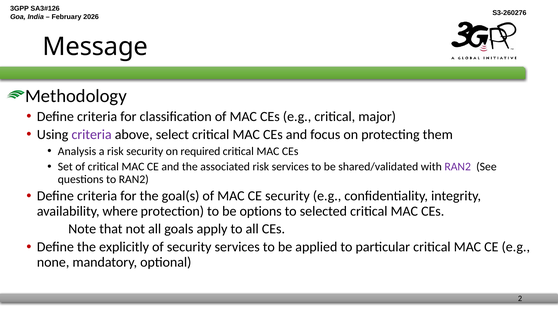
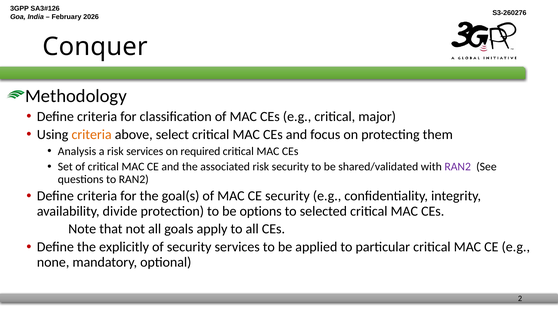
Message: Message -> Conquer
criteria at (92, 135) colour: purple -> orange
risk security: security -> services
risk services: services -> security
where: where -> divide
